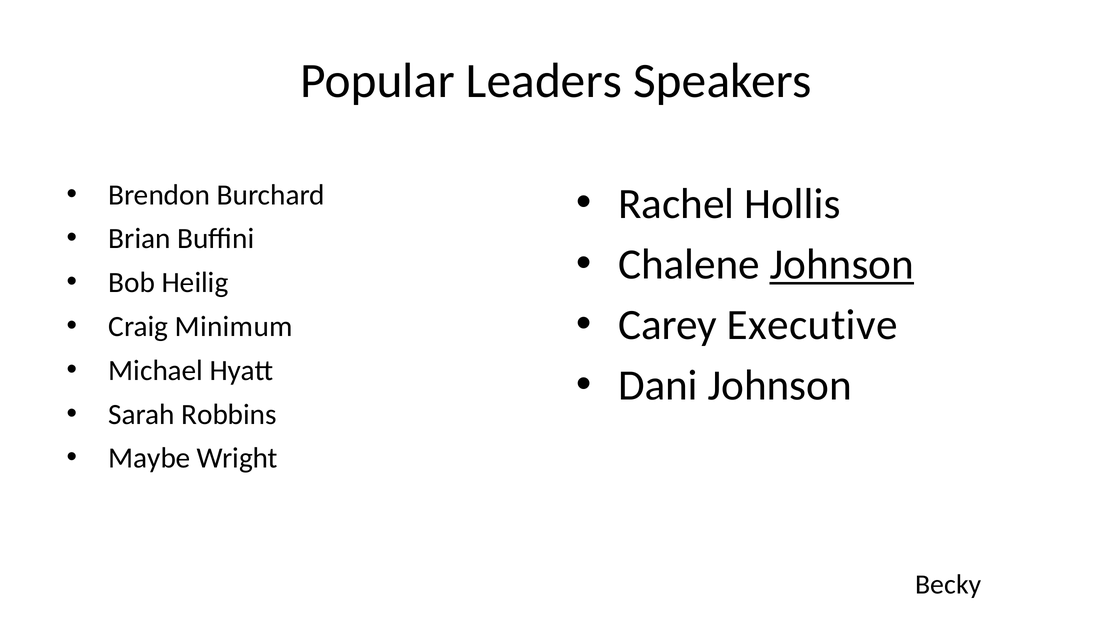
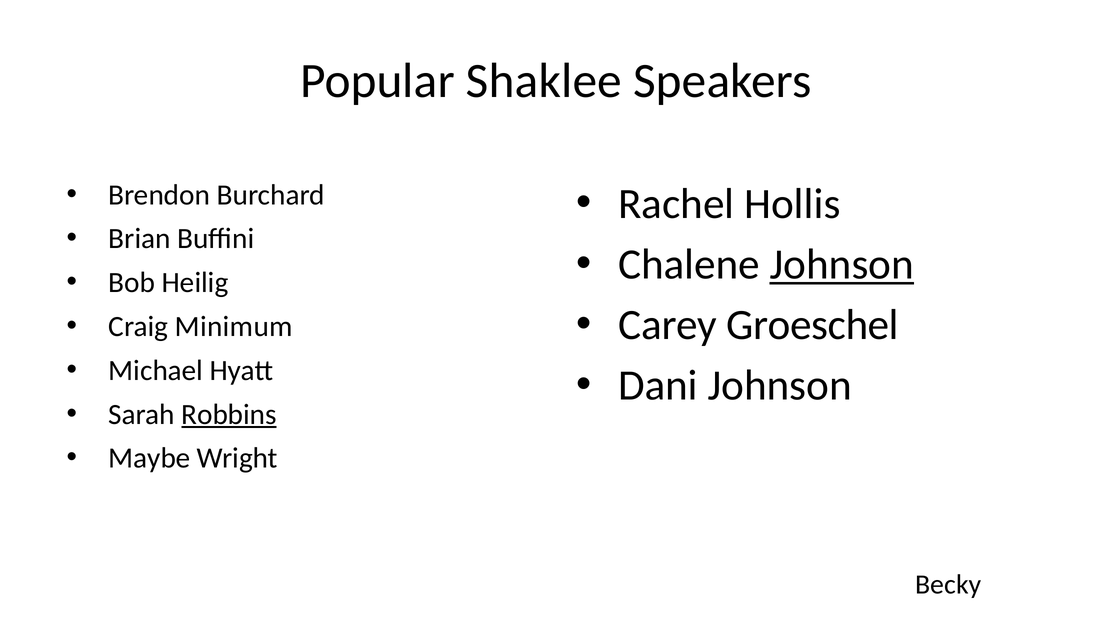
Leaders: Leaders -> Shaklee
Executive: Executive -> Groeschel
Robbins underline: none -> present
